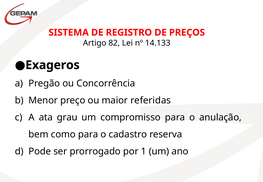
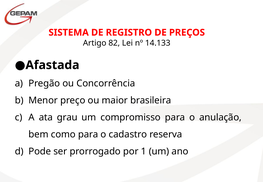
Exageros: Exageros -> Afastada
referidas: referidas -> brasileira
